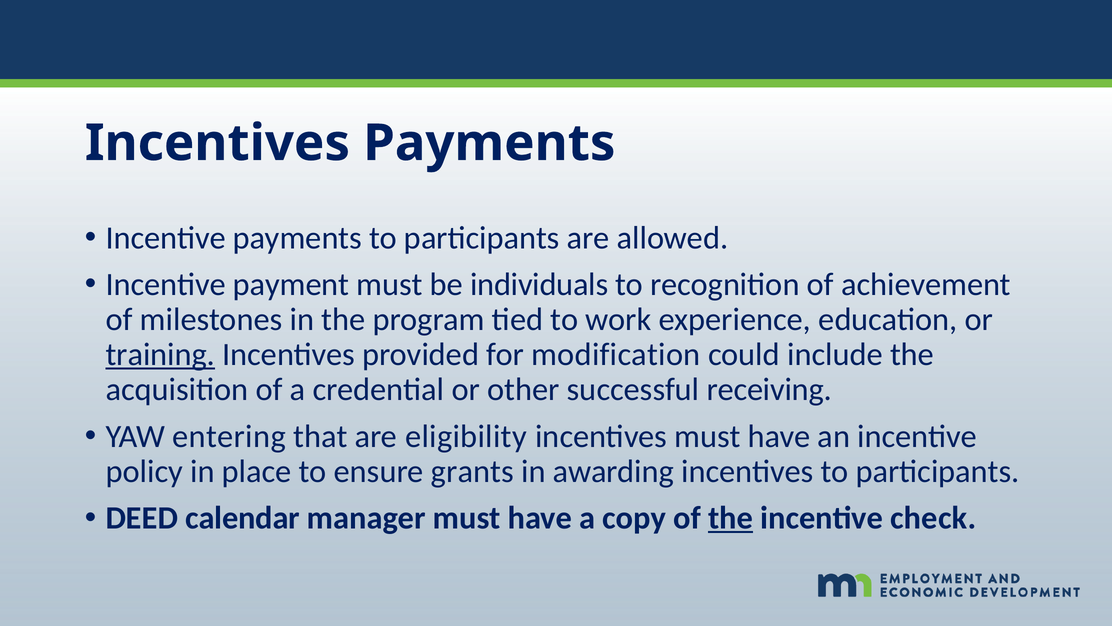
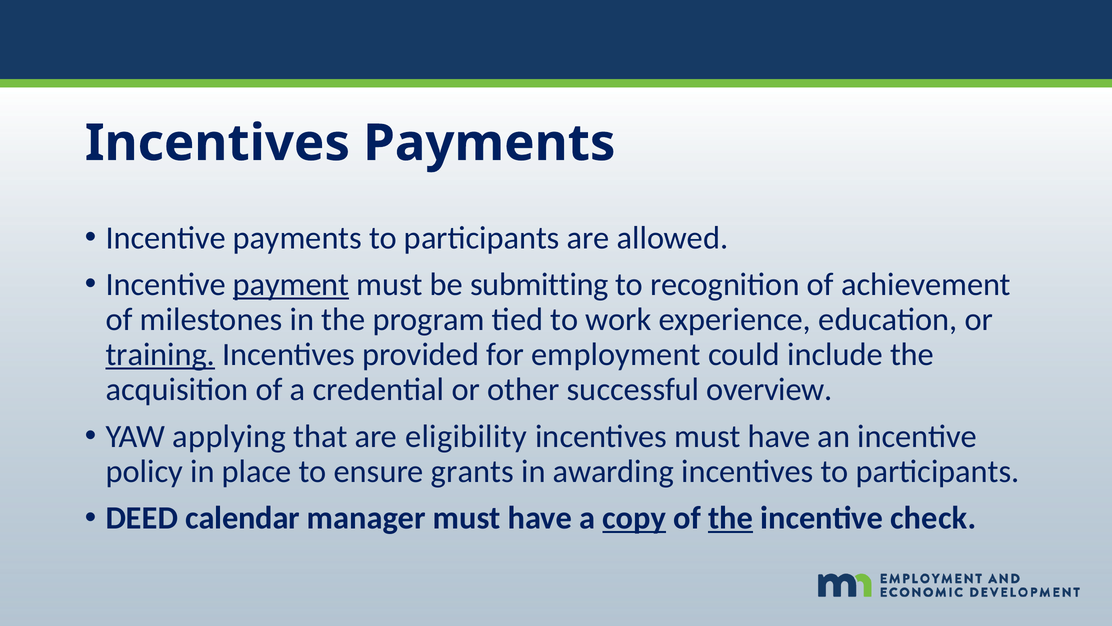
payment underline: none -> present
individuals: individuals -> submitting
modification: modification -> employment
receiving: receiving -> overview
entering: entering -> applying
copy underline: none -> present
